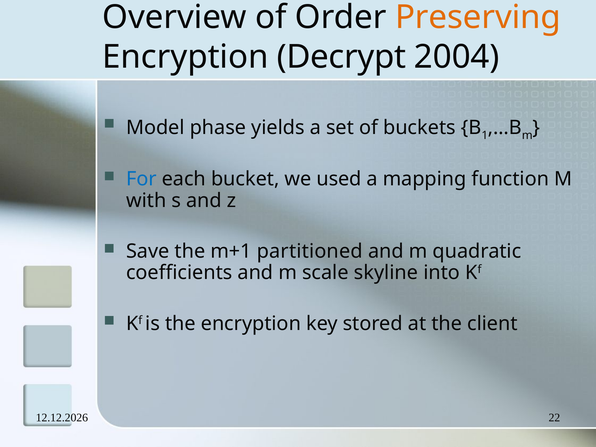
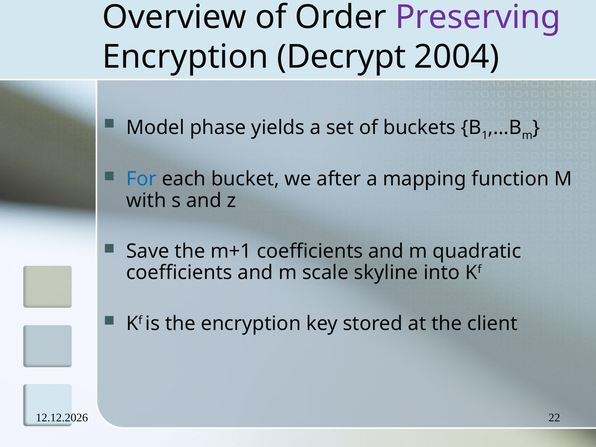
Preserving colour: orange -> purple
used: used -> after
m+1 partitioned: partitioned -> coefficients
